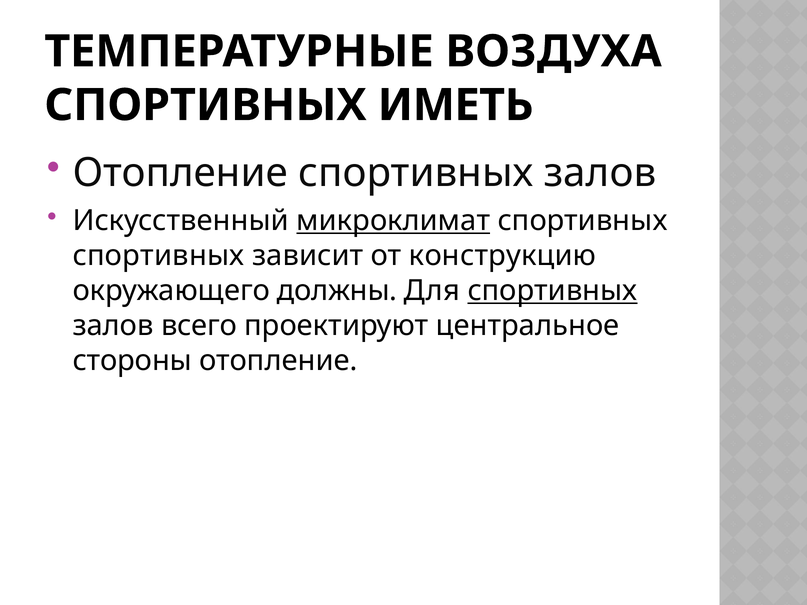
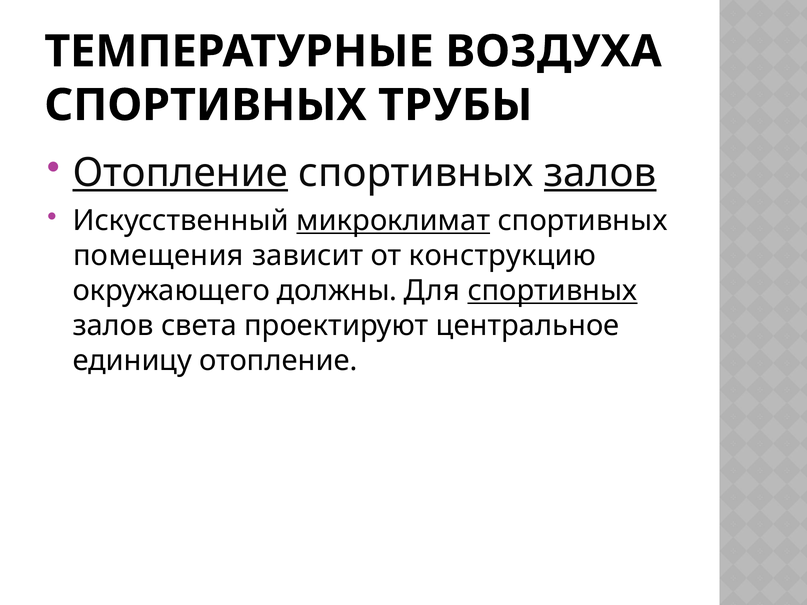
ИМЕТЬ: ИМЕТЬ -> ТРУБЫ
Отопление at (180, 173) underline: none -> present
залов at (600, 173) underline: none -> present
спортивных at (158, 256): спортивных -> помещения
всего: всего -> света
стороны: стороны -> единицу
